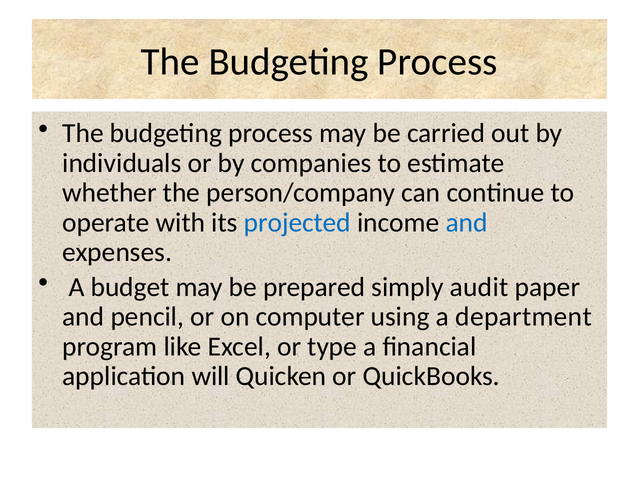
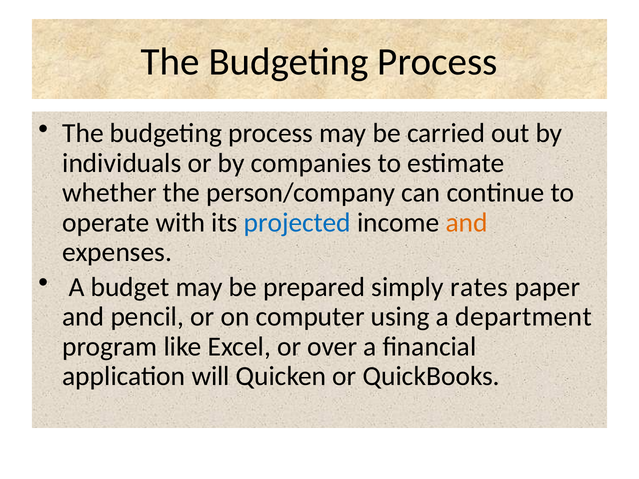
and at (467, 223) colour: blue -> orange
audit: audit -> rates
type: type -> over
